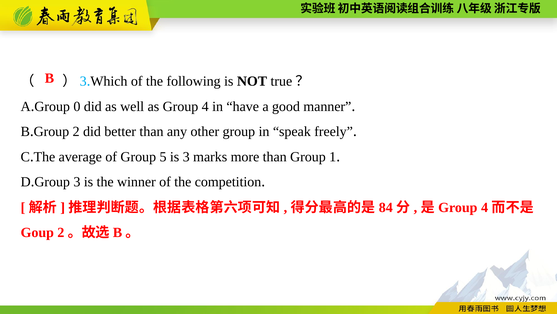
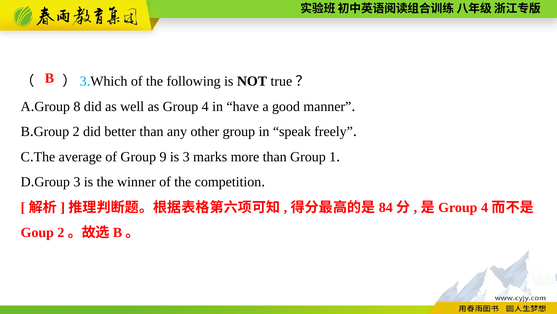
0: 0 -> 8
5: 5 -> 9
